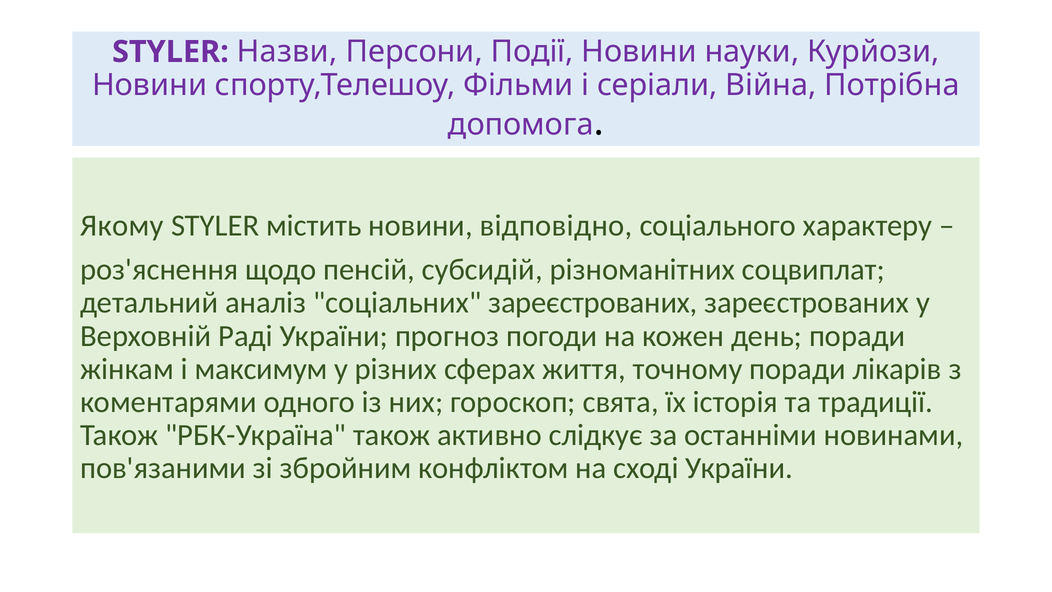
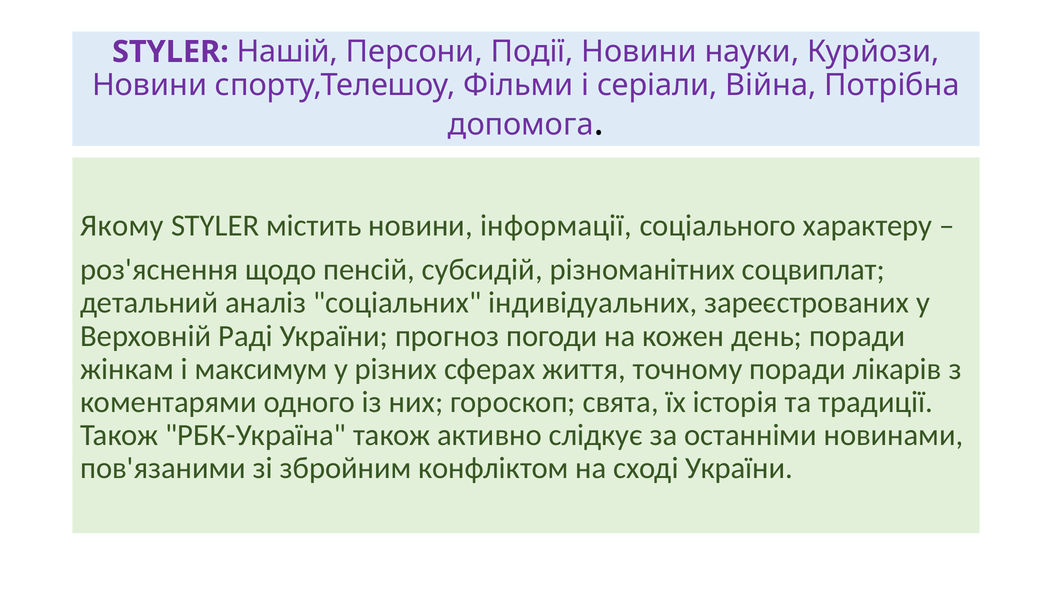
Назви: Назви -> Нашій
відповідно: відповідно -> інформації
соціальних зареєстрованих: зареєстрованих -> індивідуальних
